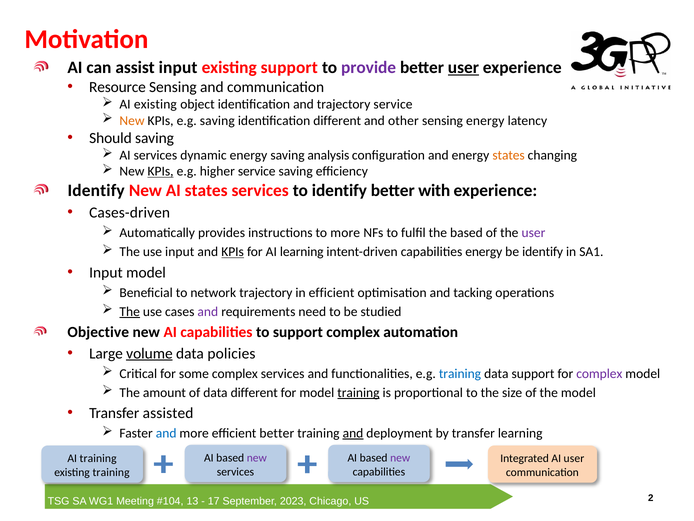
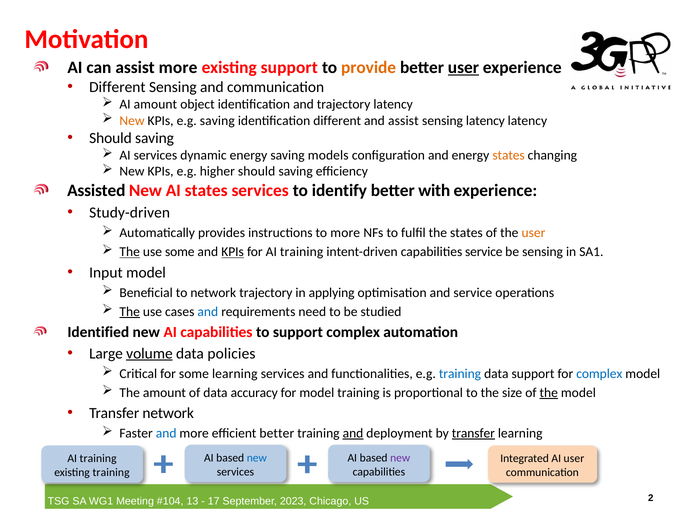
assist input: input -> more
provide colour: purple -> orange
Resource at (117, 87): Resource -> Different
AI existing: existing -> amount
trajectory service: service -> latency
and other: other -> assist
sensing energy: energy -> latency
analysis: analysis -> models
KPIs at (161, 171) underline: present -> none
higher service: service -> should
Identify at (96, 190): Identify -> Assisted
Cases-driven: Cases-driven -> Study-driven
the based: based -> states
user at (533, 233) colour: purple -> orange
The at (130, 252) underline: none -> present
use input: input -> some
for AI learning: learning -> training
capabilities energy: energy -> service
be identify: identify -> sensing
in efficient: efficient -> applying
and tacking: tacking -> service
and at (208, 311) colour: purple -> blue
Objective: Objective -> Identified
some complex: complex -> learning
complex at (599, 373) colour: purple -> blue
data different: different -> accuracy
training at (358, 392) underline: present -> none
the at (549, 392) underline: none -> present
Transfer assisted: assisted -> network
transfer at (473, 433) underline: none -> present
new at (257, 457) colour: purple -> blue
